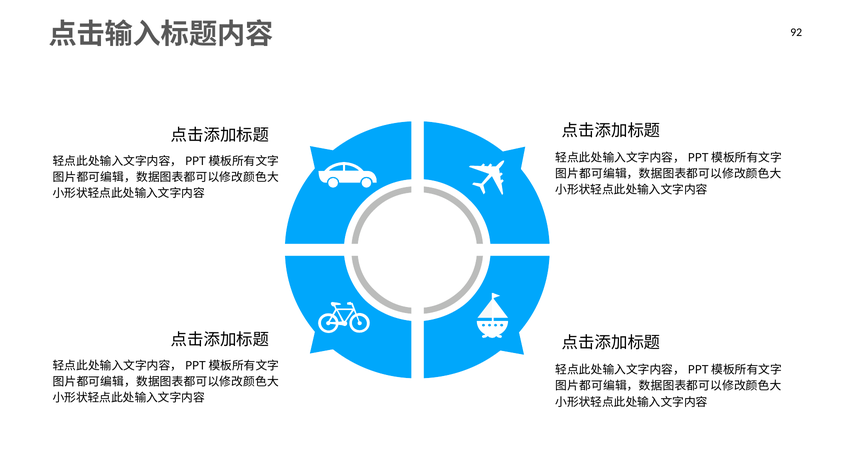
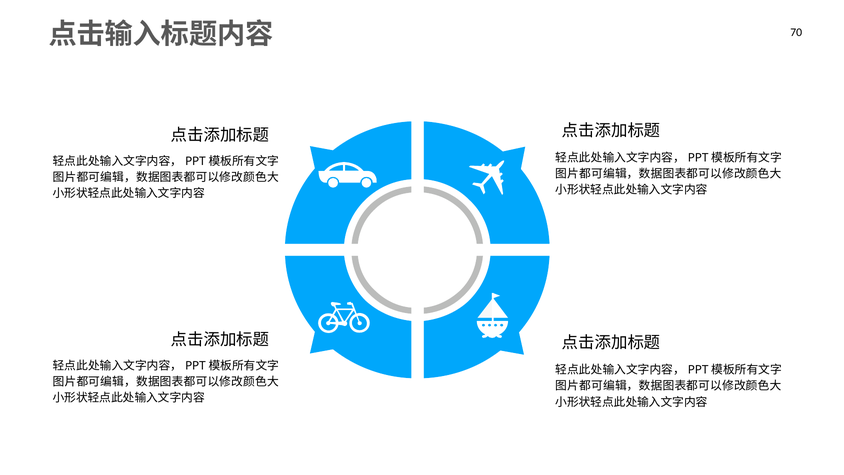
92: 92 -> 70
